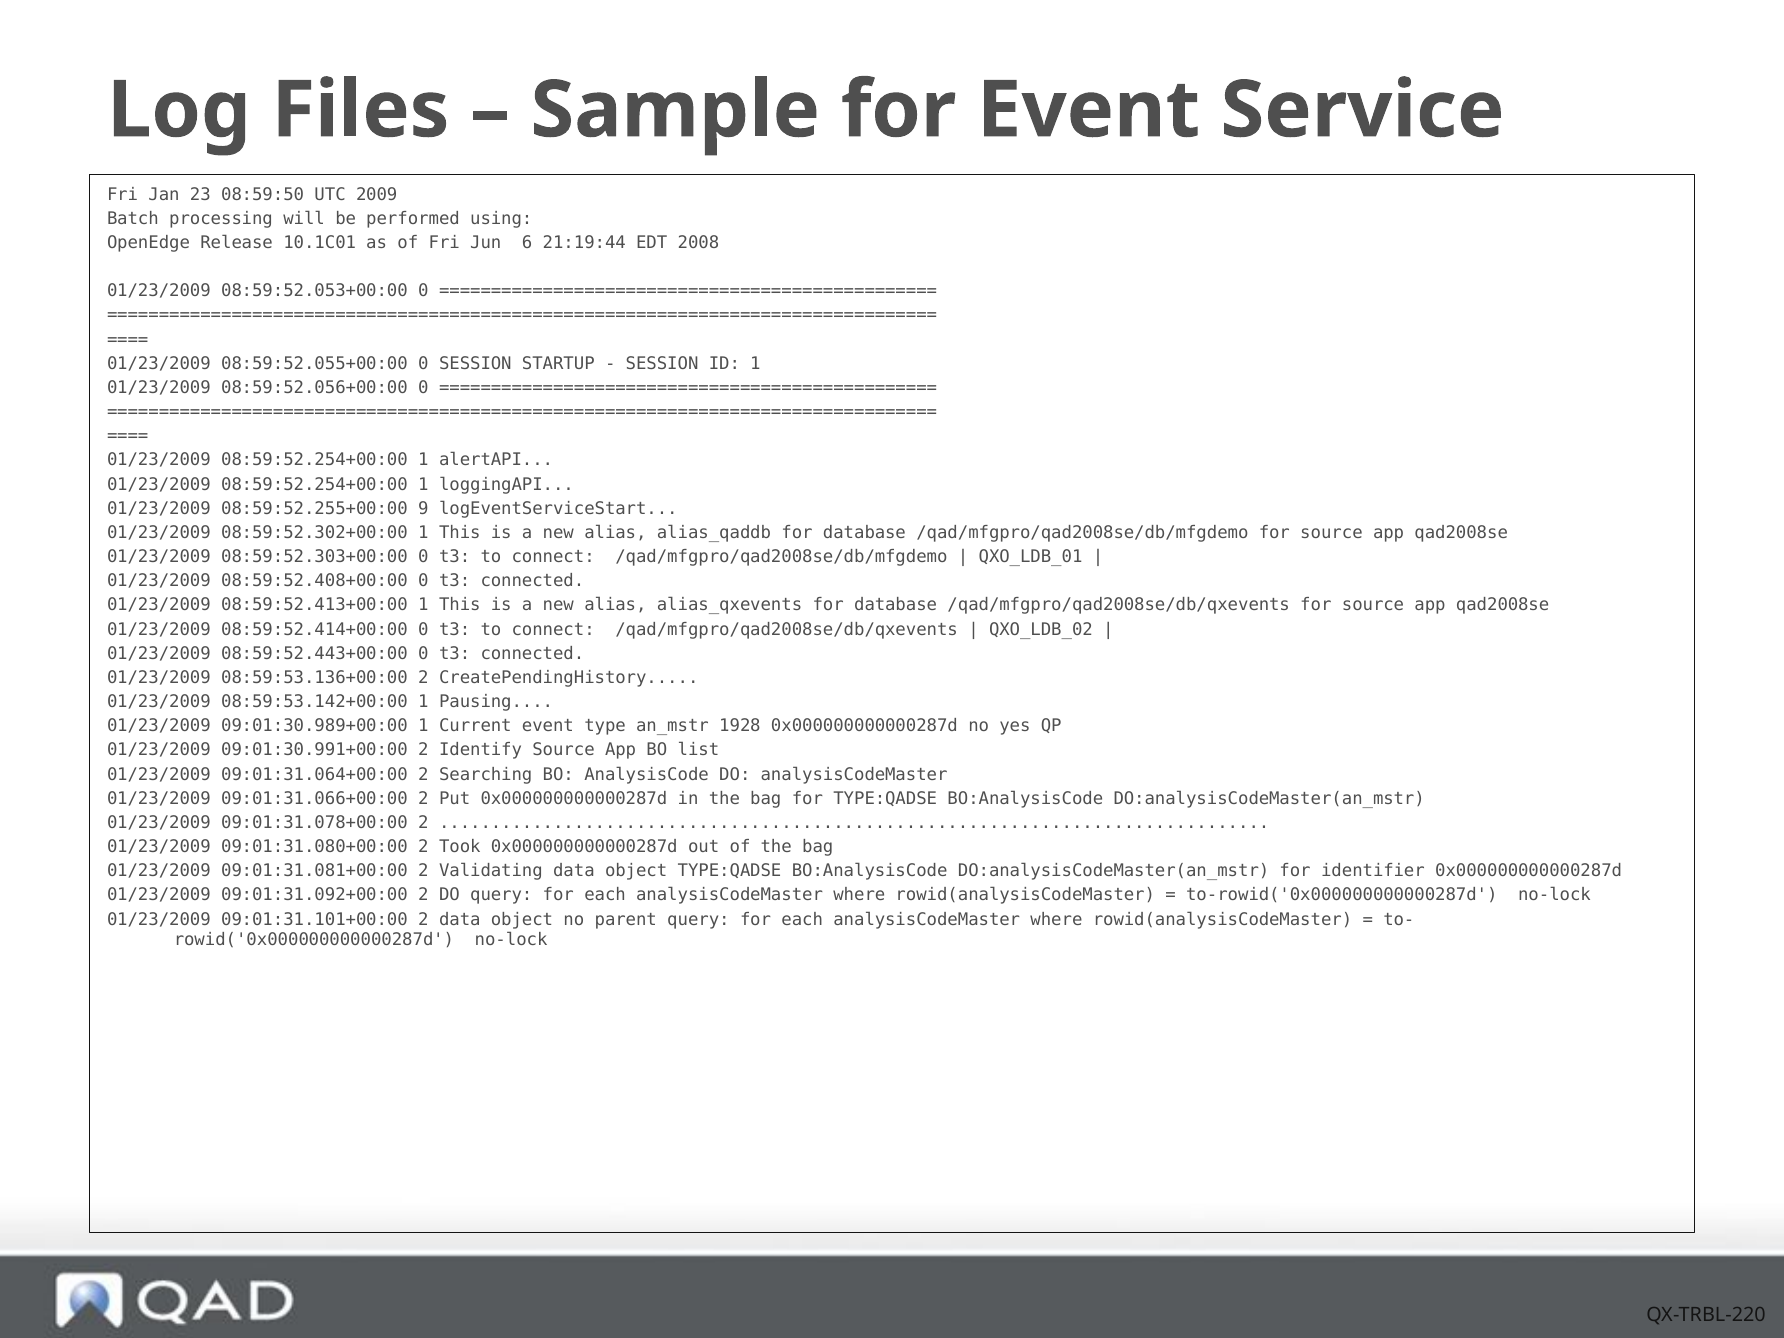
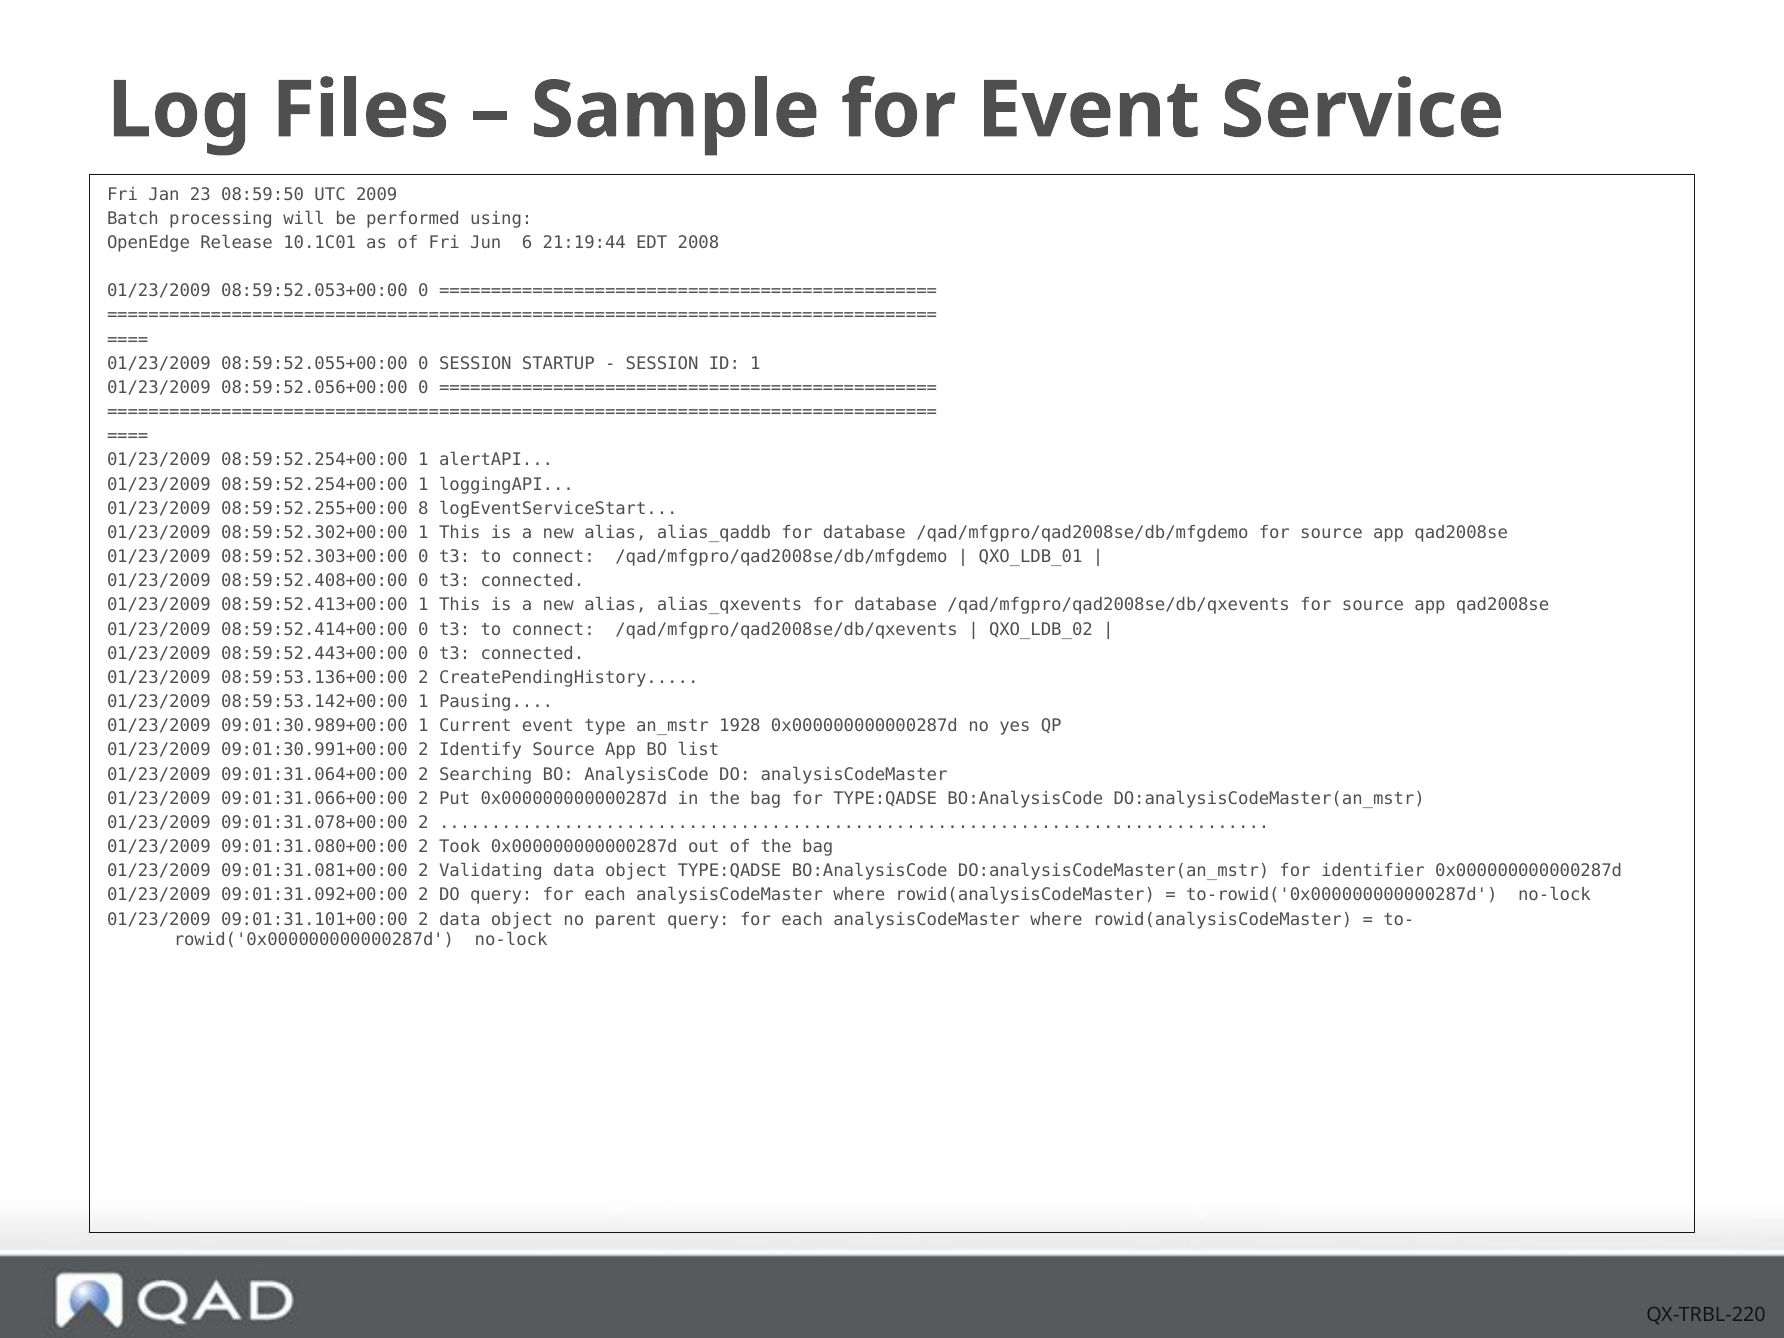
9: 9 -> 8
